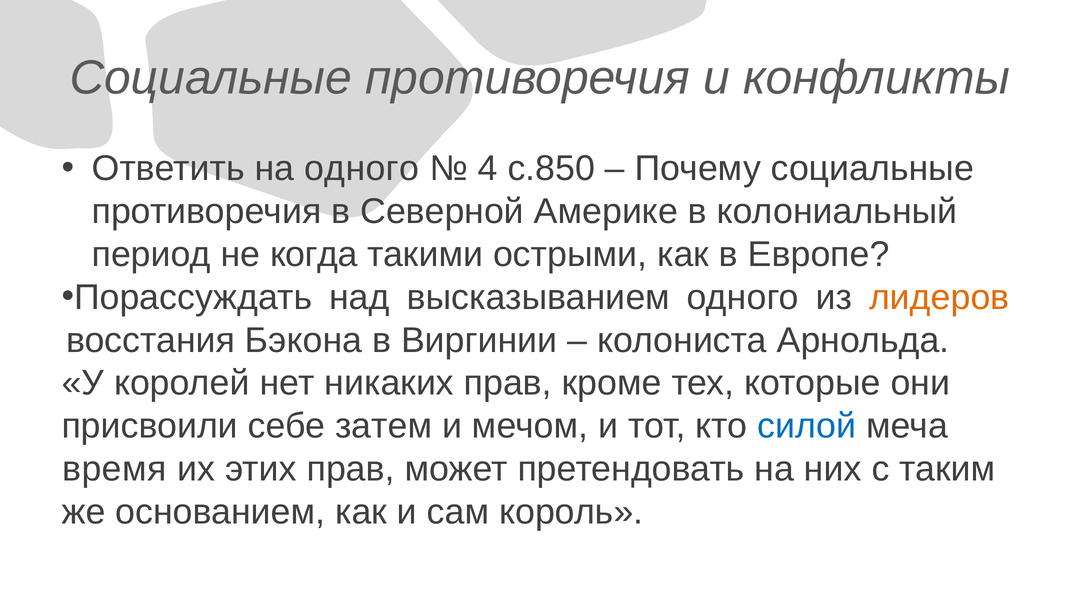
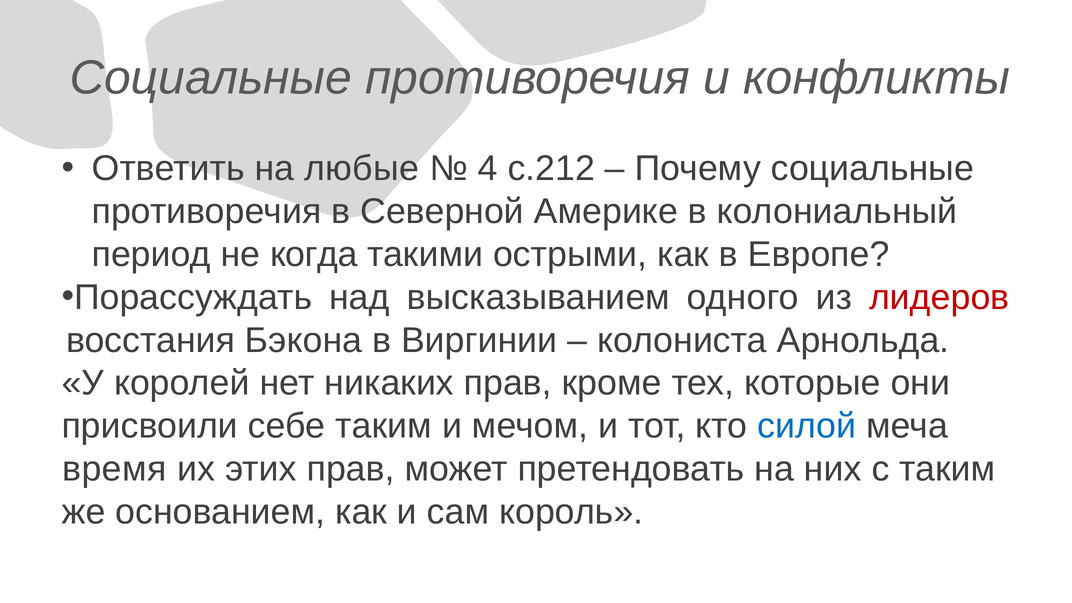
на одного: одного -> любые
с.850: с.850 -> с.212
лидеров colour: orange -> red
себе затем: затем -> таким
